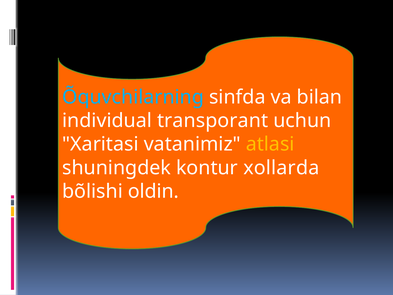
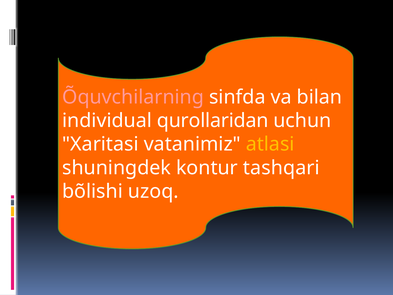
Õquvchilarning colour: light blue -> pink
transporant: transporant -> qurollaridan
xollarda: xollarda -> tashqari
oldin: oldin -> uzoq
